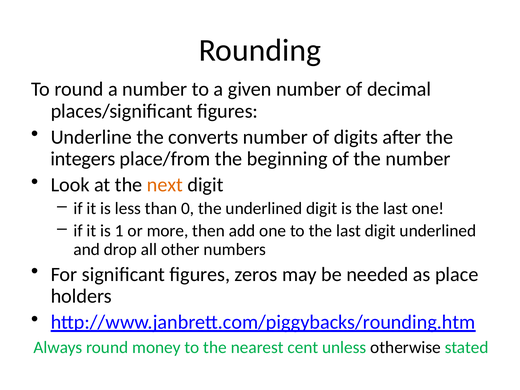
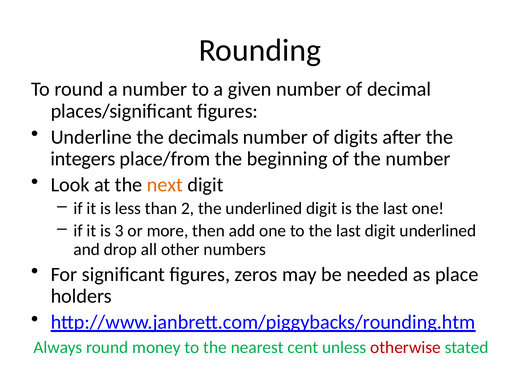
converts: converts -> decimals
0: 0 -> 2
1: 1 -> 3
otherwise colour: black -> red
